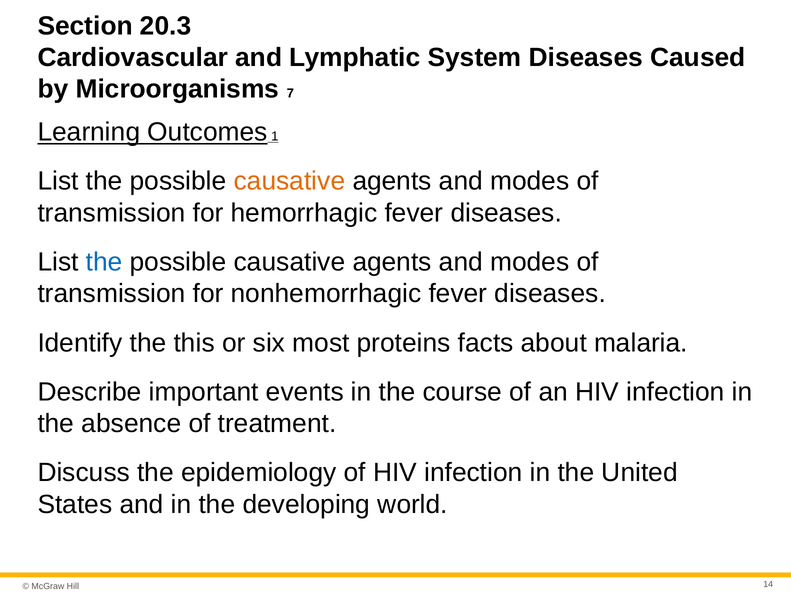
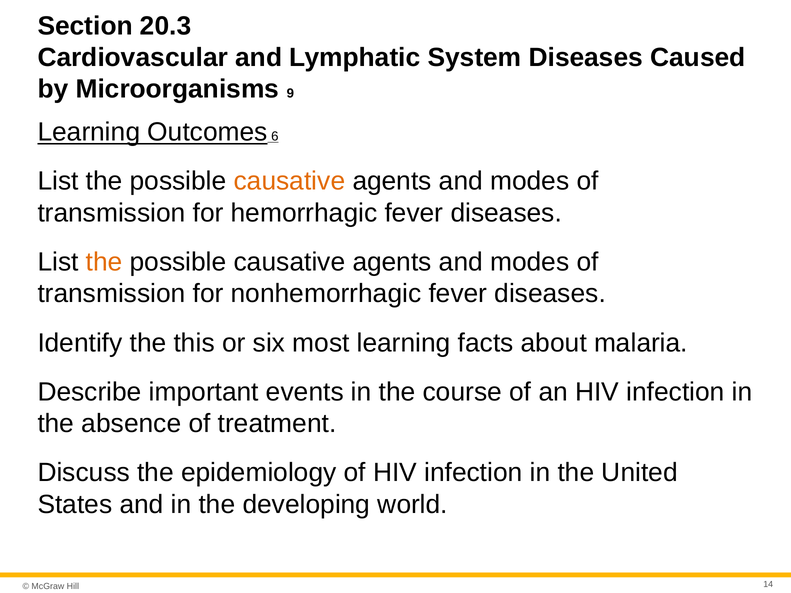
7: 7 -> 9
1: 1 -> 6
the at (104, 262) colour: blue -> orange
most proteins: proteins -> learning
